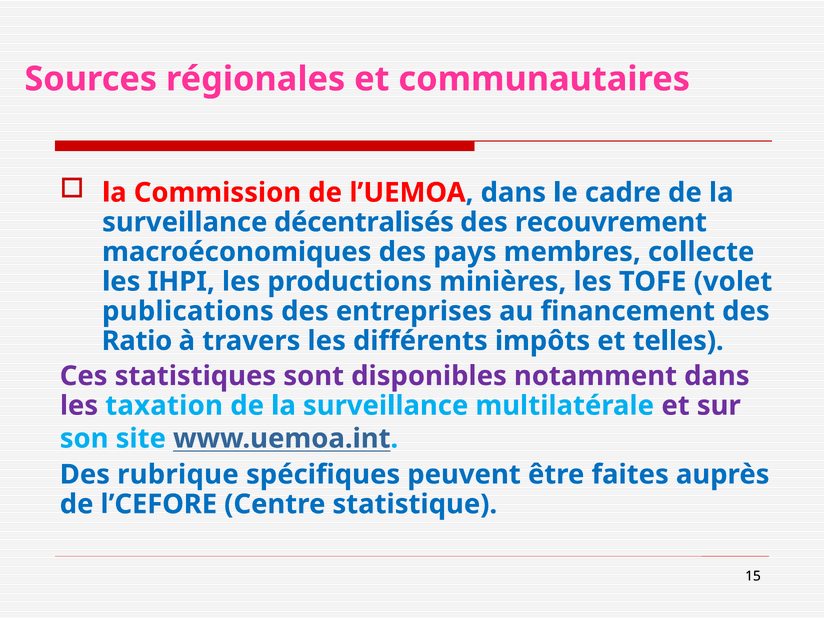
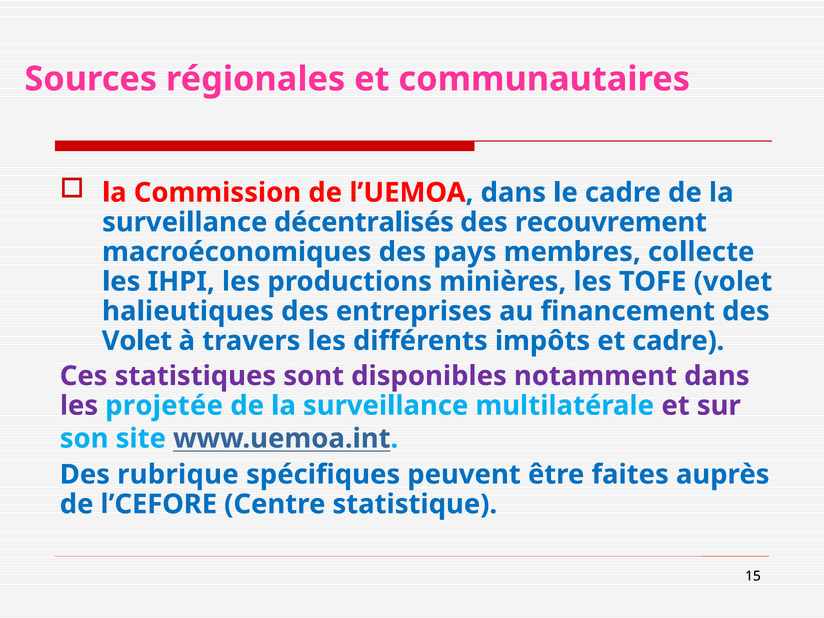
publications: publications -> halieutiques
Ratio at (137, 341): Ratio -> Volet
et telles: telles -> cadre
taxation: taxation -> projetée
